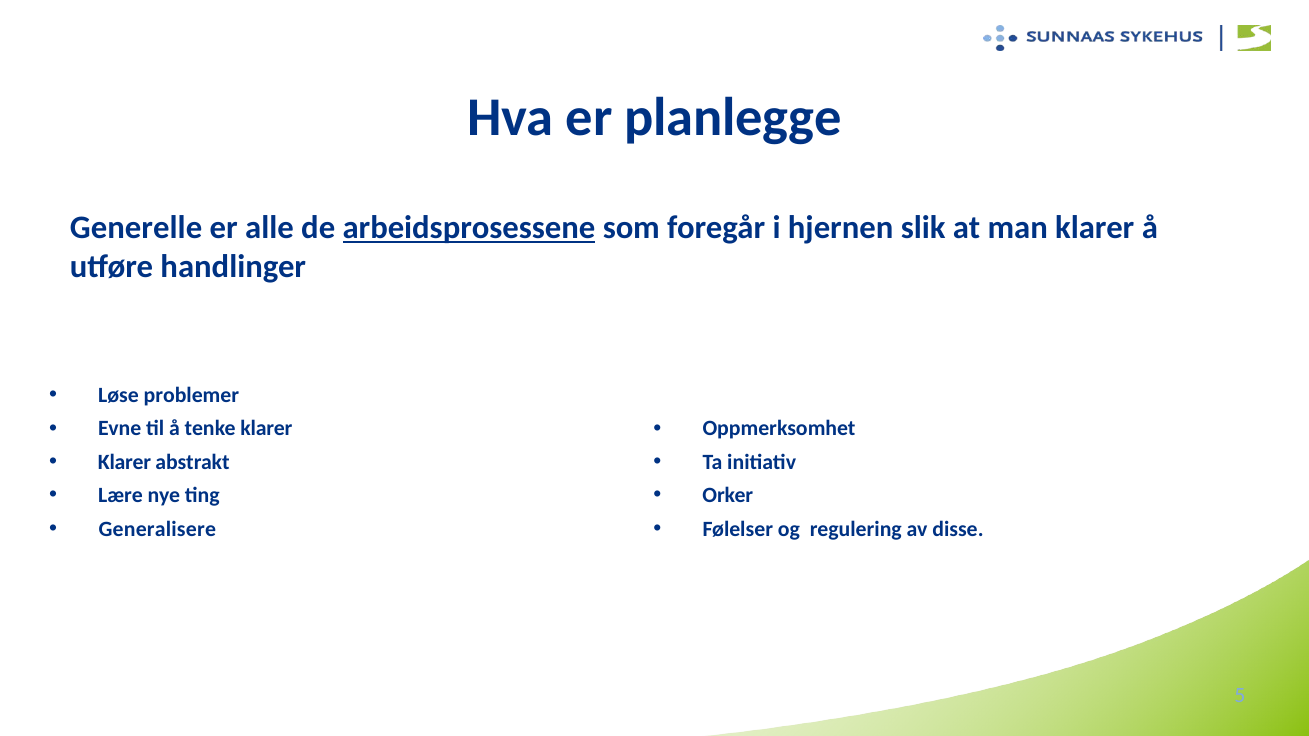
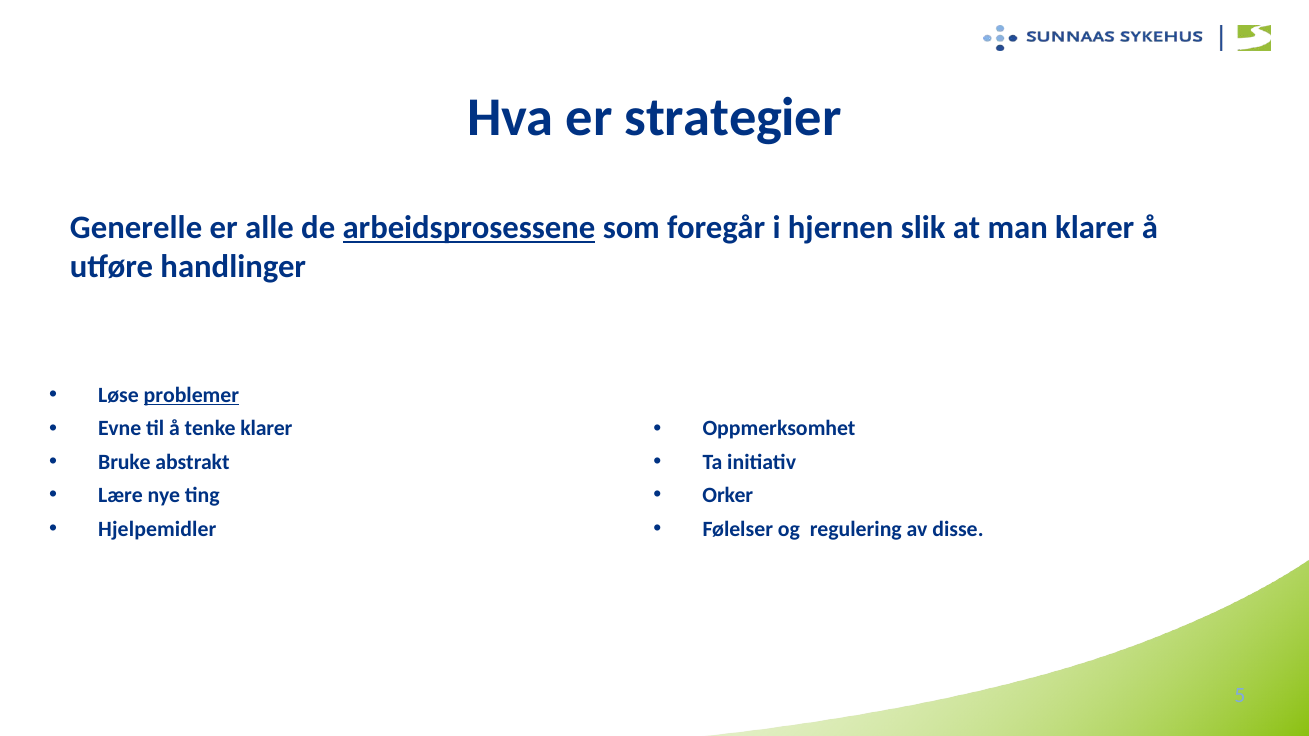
planlegge: planlegge -> strategier
problemer underline: none -> present
Klarer at (124, 462): Klarer -> Bruke
Generalisere: Generalisere -> Hjelpemidler
